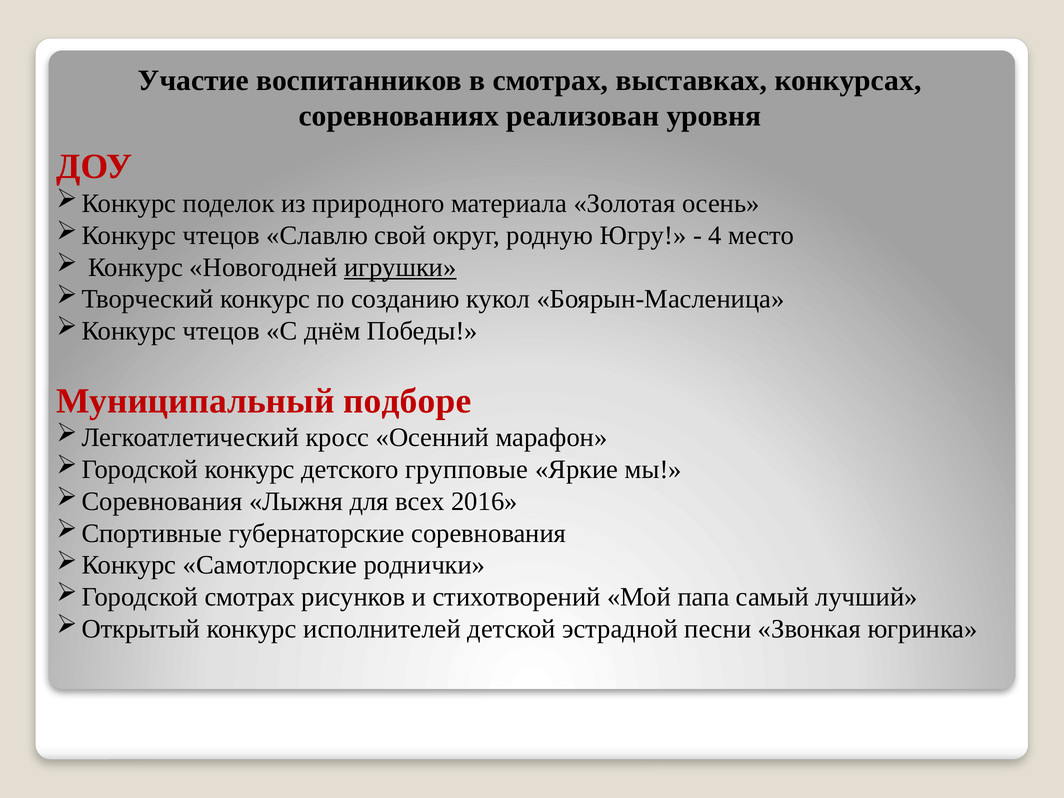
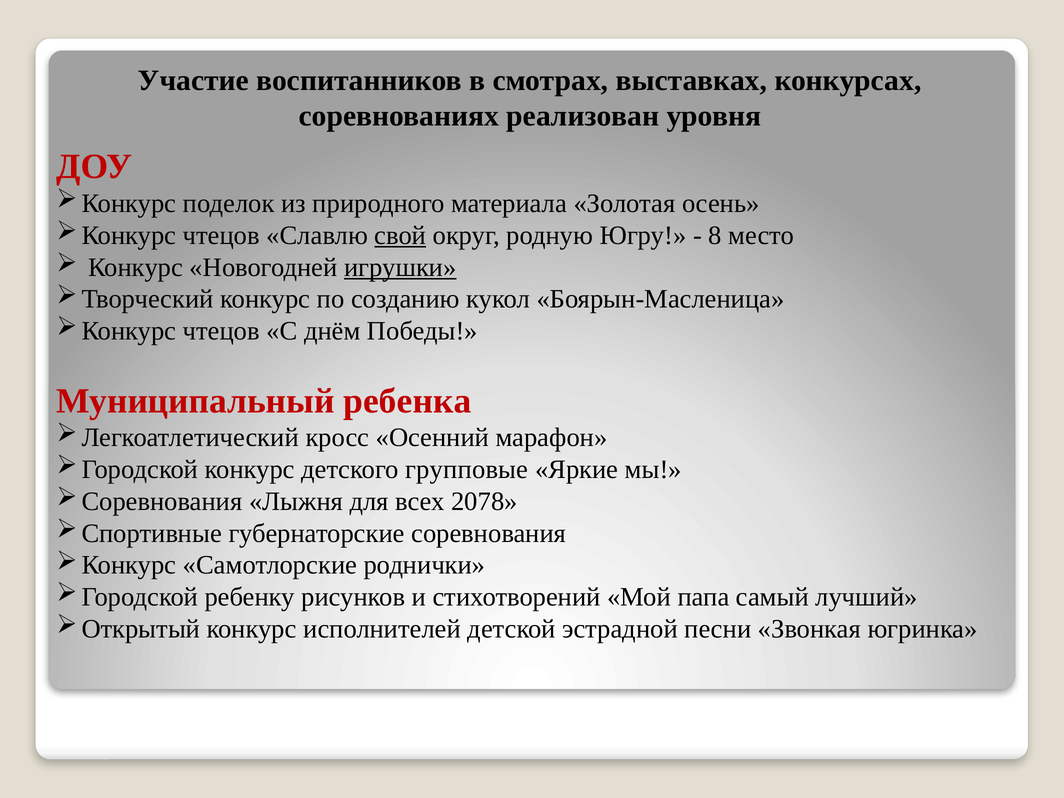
свой underline: none -> present
4: 4 -> 8
подборе: подборе -> ребенка
2016: 2016 -> 2078
смотрах at (250, 597): смотрах -> ребенку
